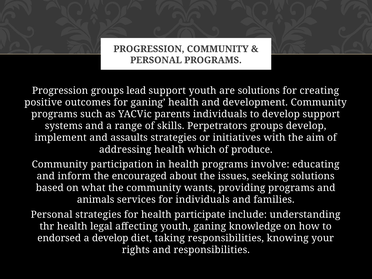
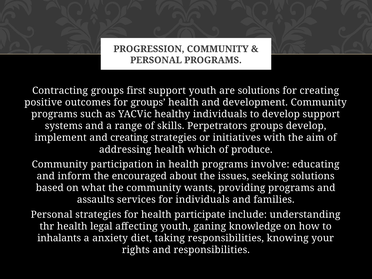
Progression at (60, 91): Progression -> Contracting
lead: lead -> first
for ganing: ganing -> groups
parents: parents -> healthy
and assaults: assaults -> creating
animals: animals -> assaults
endorsed: endorsed -> inhalants
a develop: develop -> anxiety
